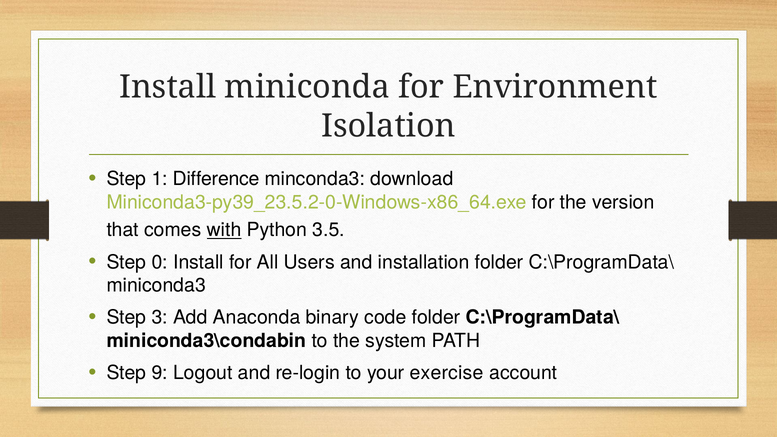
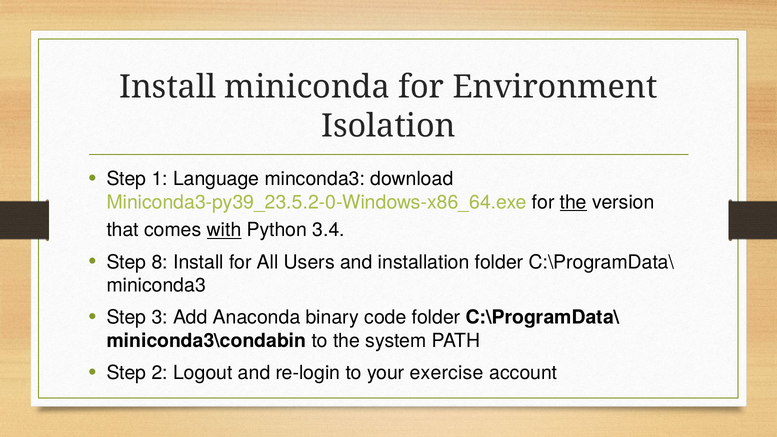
Difference: Difference -> Language
the at (573, 202) underline: none -> present
3.5: 3.5 -> 3.4
0: 0 -> 8
9: 9 -> 2
